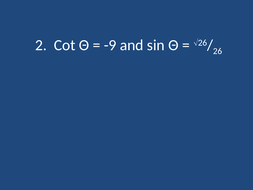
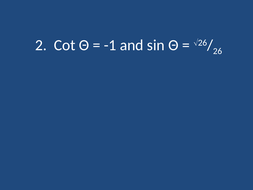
-9: -9 -> -1
